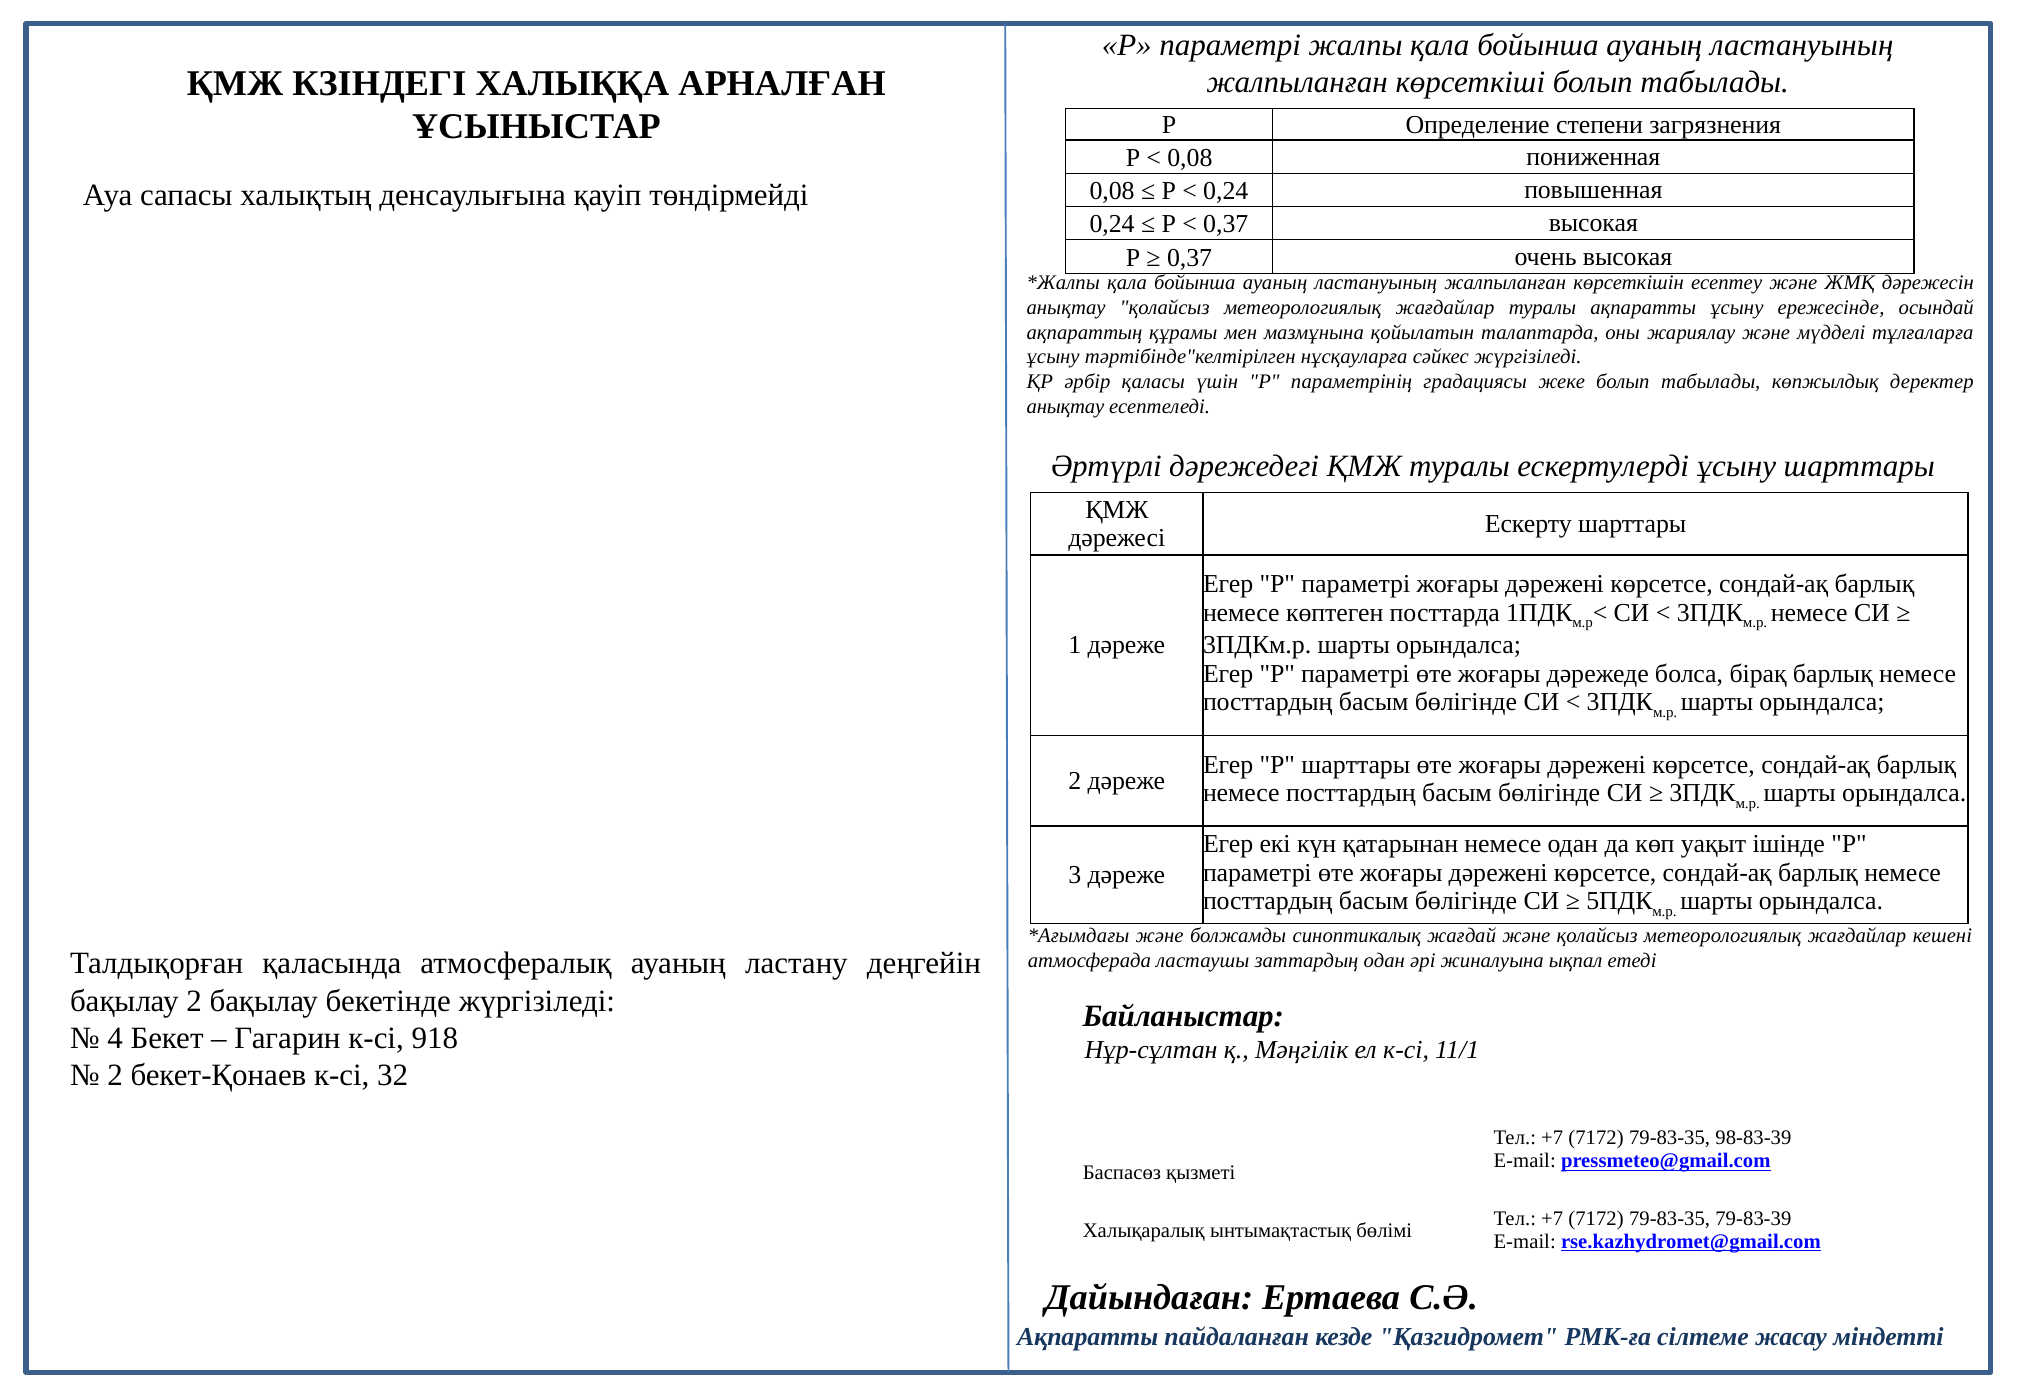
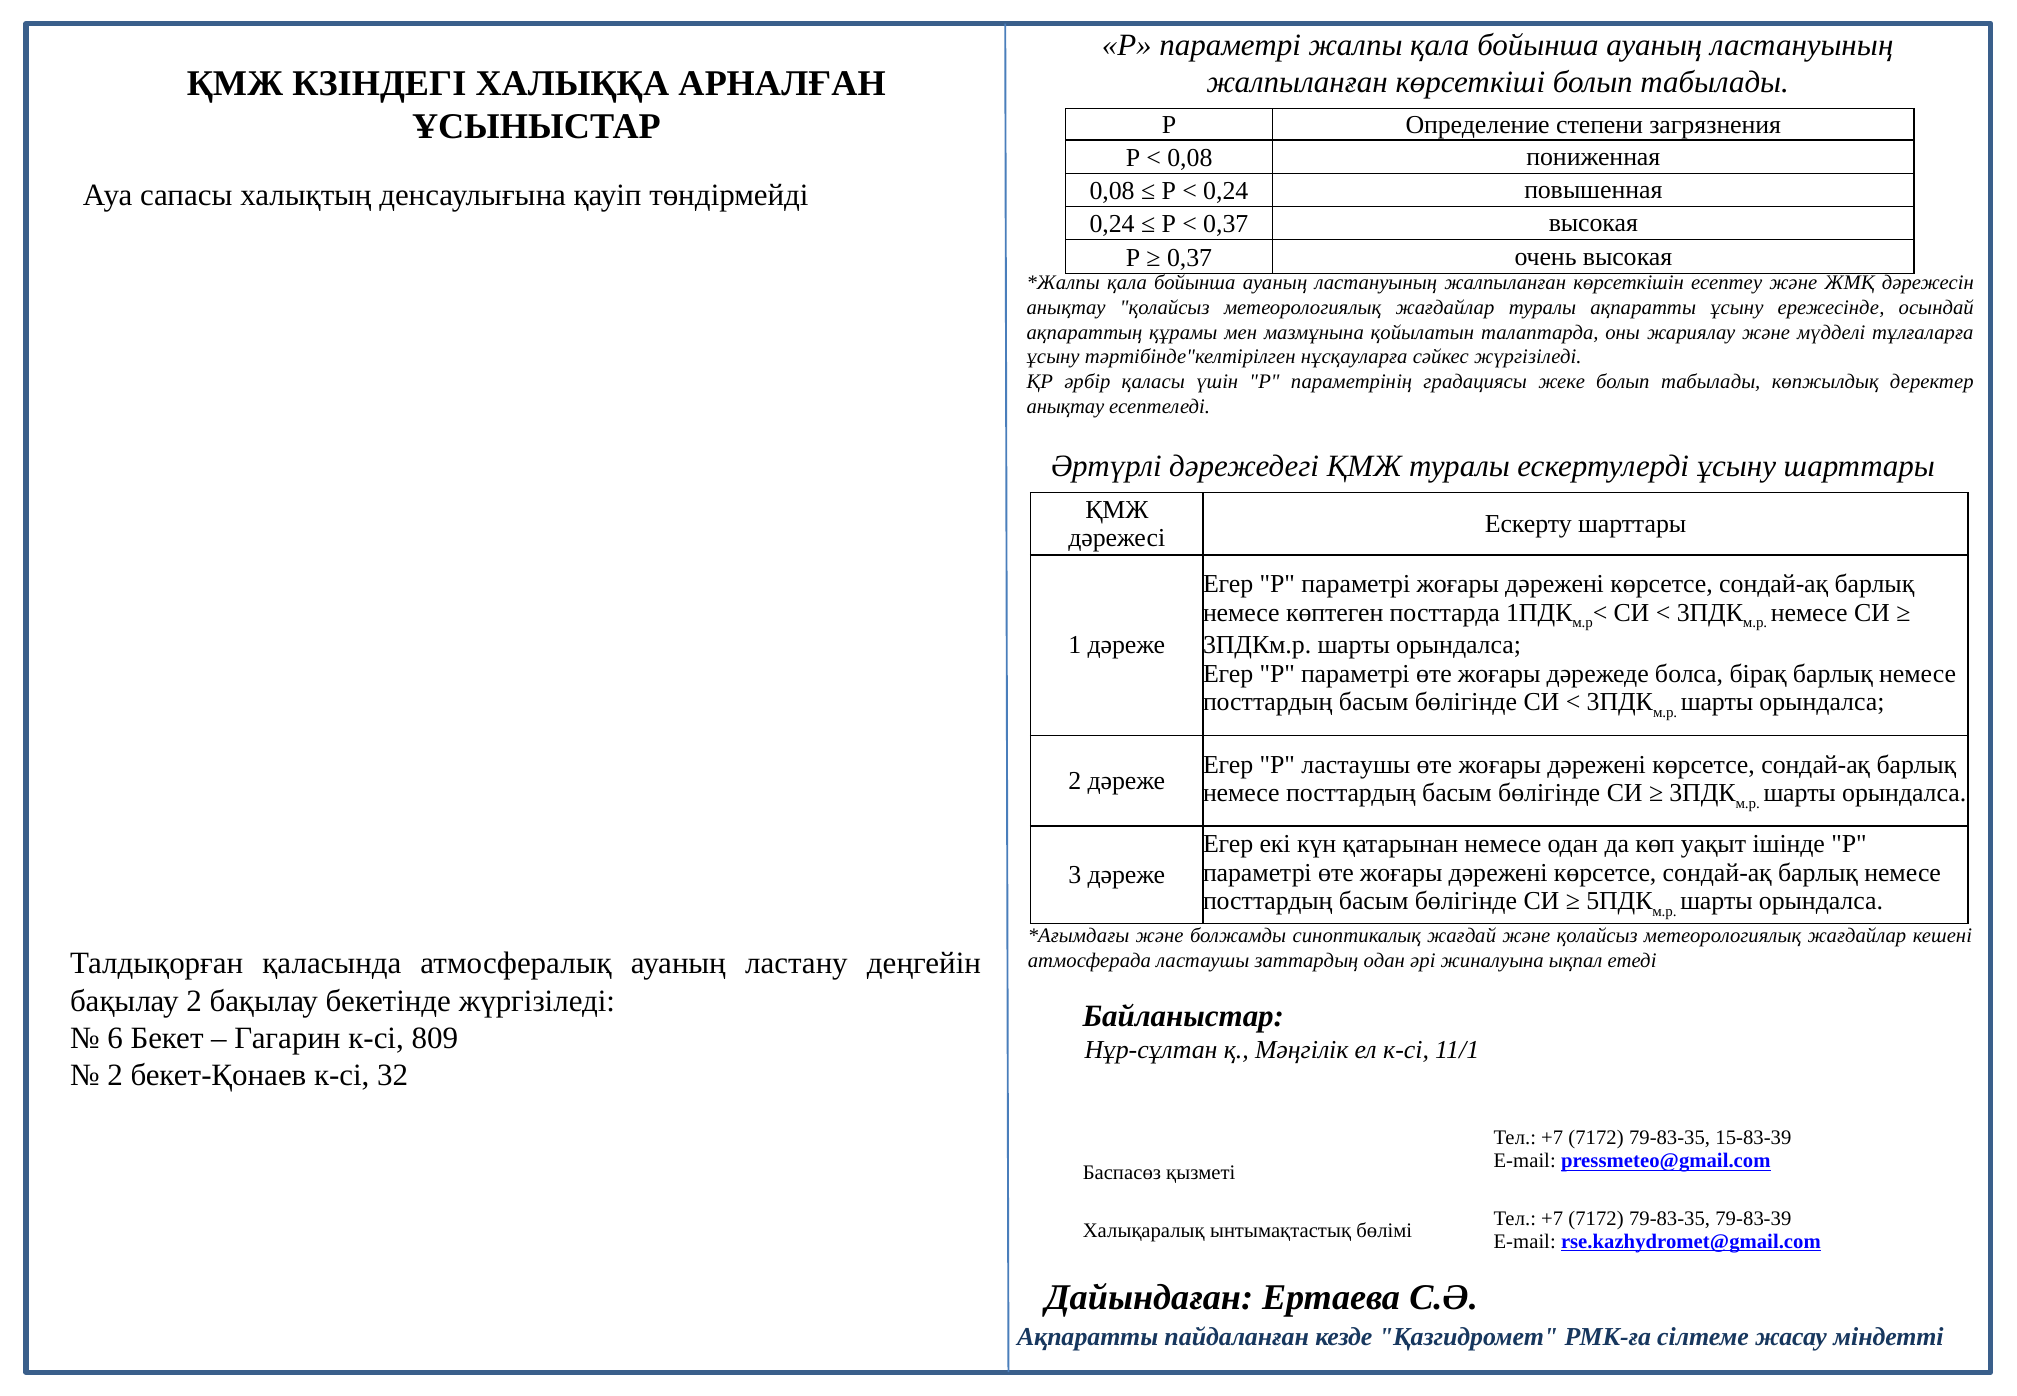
Р шарттары: шарттары -> ластаушы
4: 4 -> 6
918: 918 -> 809
98-83-39: 98-83-39 -> 15-83-39
